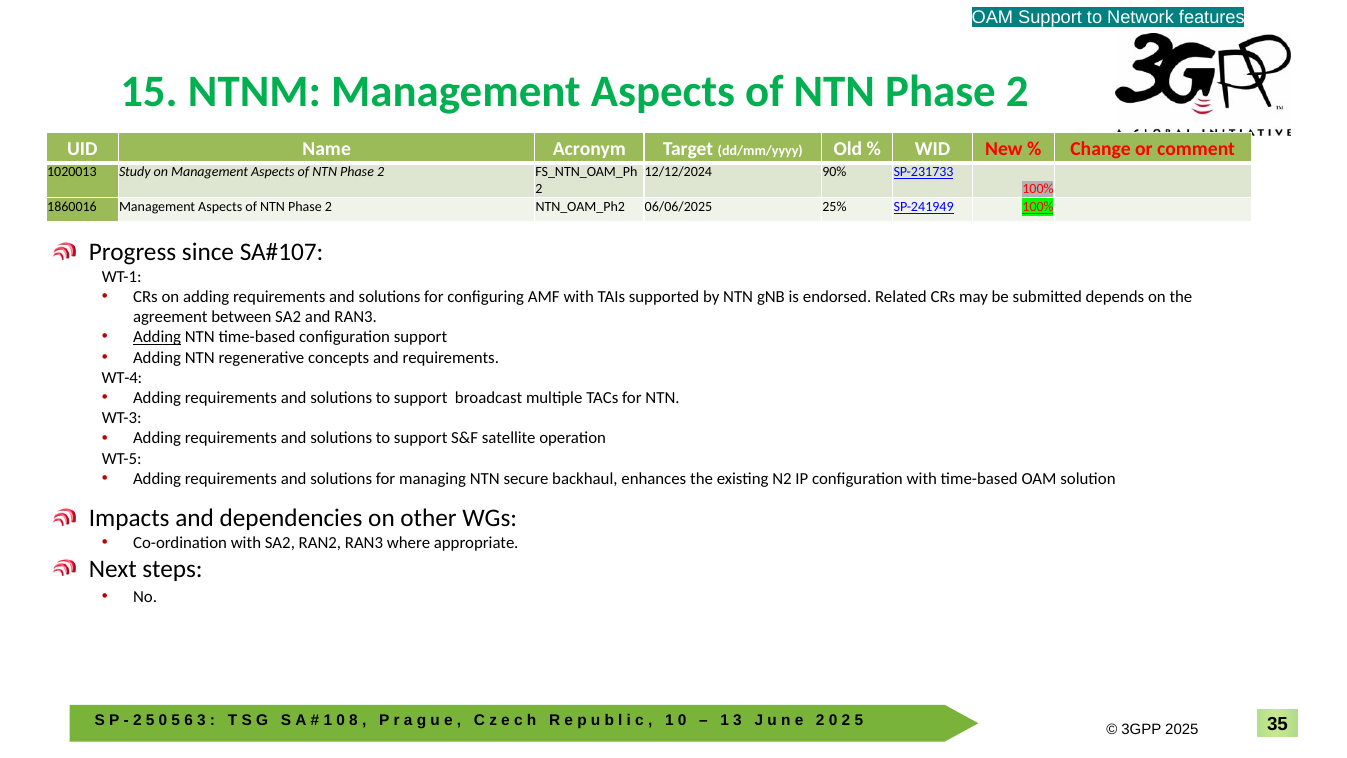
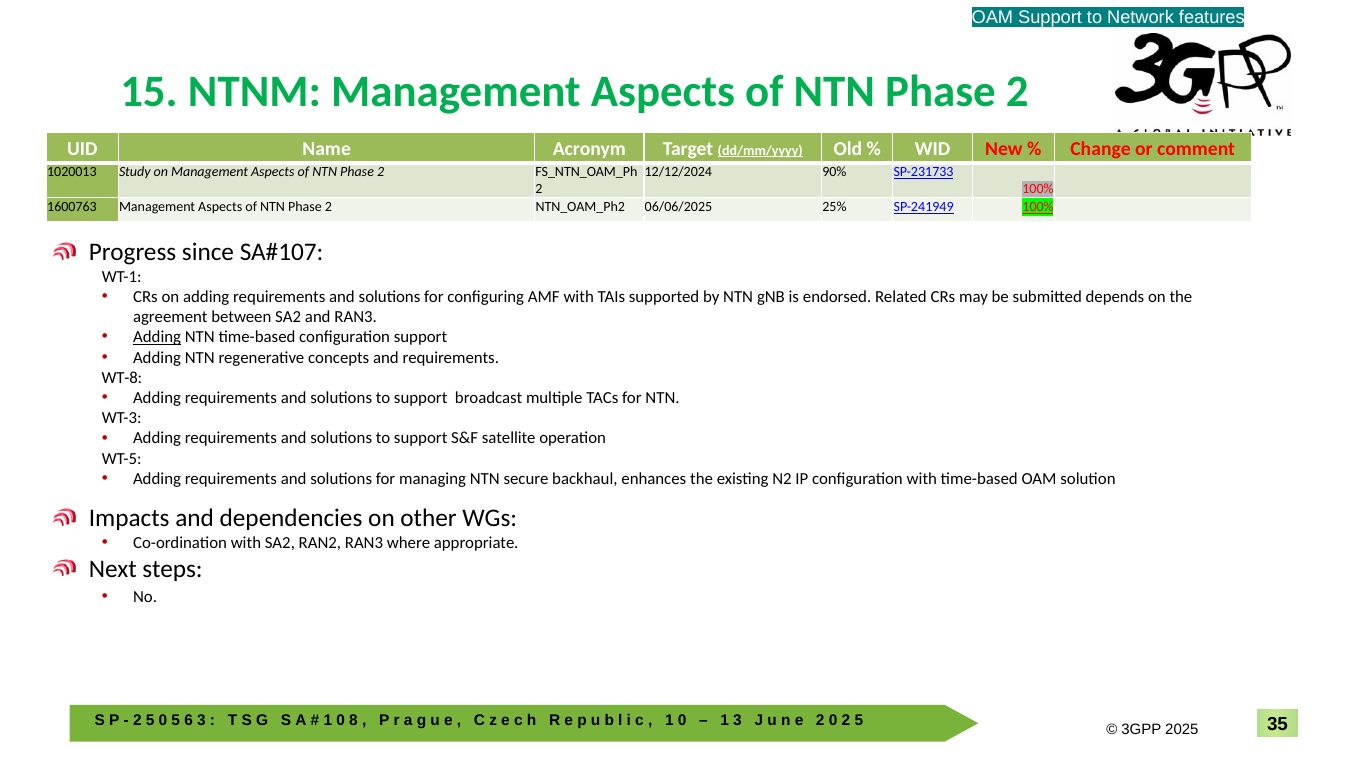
dd/mm/yyyy underline: none -> present
1860016: 1860016 -> 1600763
WT-4: WT-4 -> WT-8
